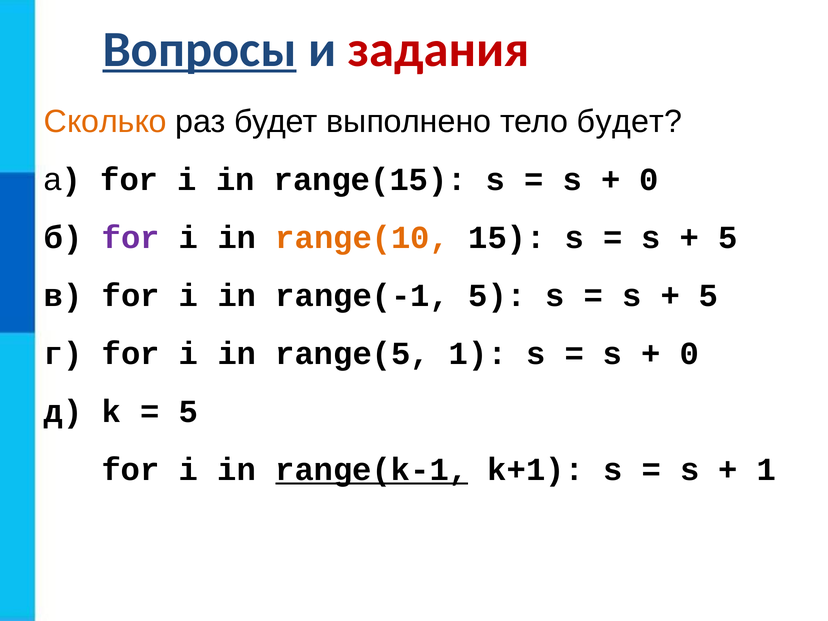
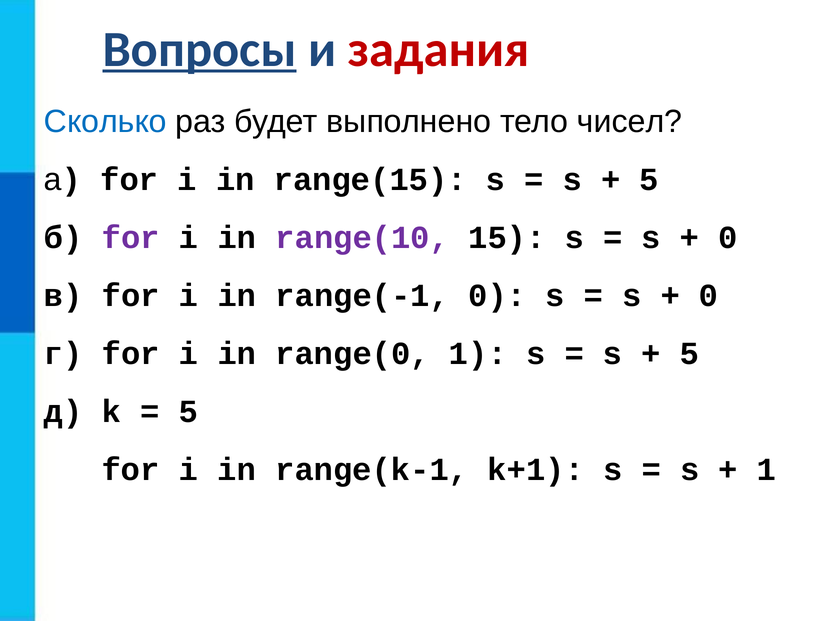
Сколько colour: orange -> blue
тело будет: будет -> чисел
0 at (649, 180): 0 -> 5
range(10 colour: orange -> purple
5 at (728, 238): 5 -> 0
range(-1 5: 5 -> 0
5 at (709, 296): 5 -> 0
range(5: range(5 -> range(0
0 at (689, 354): 0 -> 5
range(k-1 underline: present -> none
